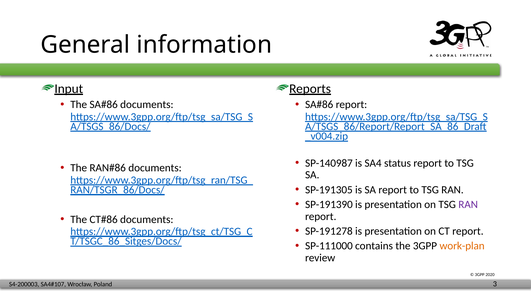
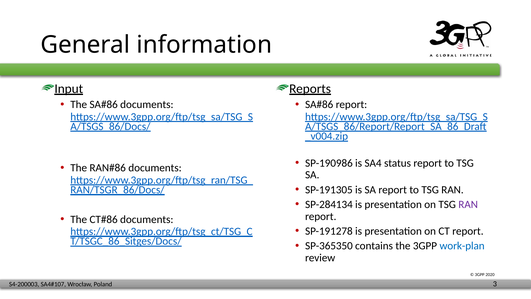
SP-140987: SP-140987 -> SP-190986
SP-191390: SP-191390 -> SP-284134
SP-111000: SP-111000 -> SP-365350
work-plan colour: orange -> blue
